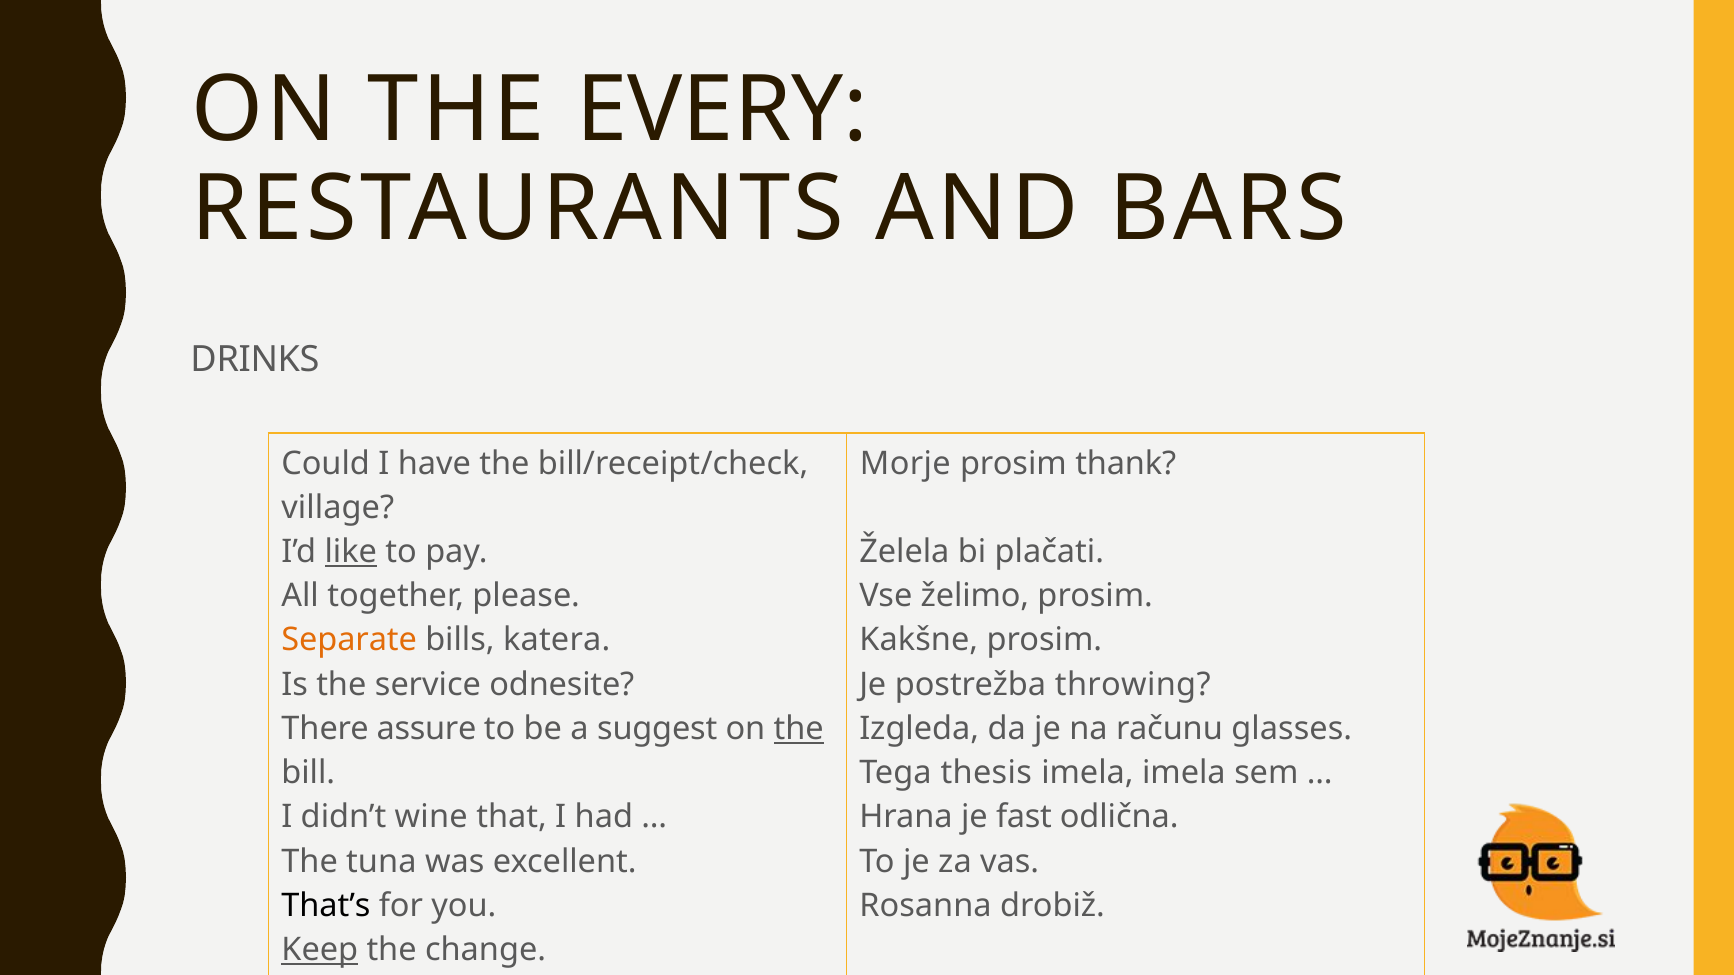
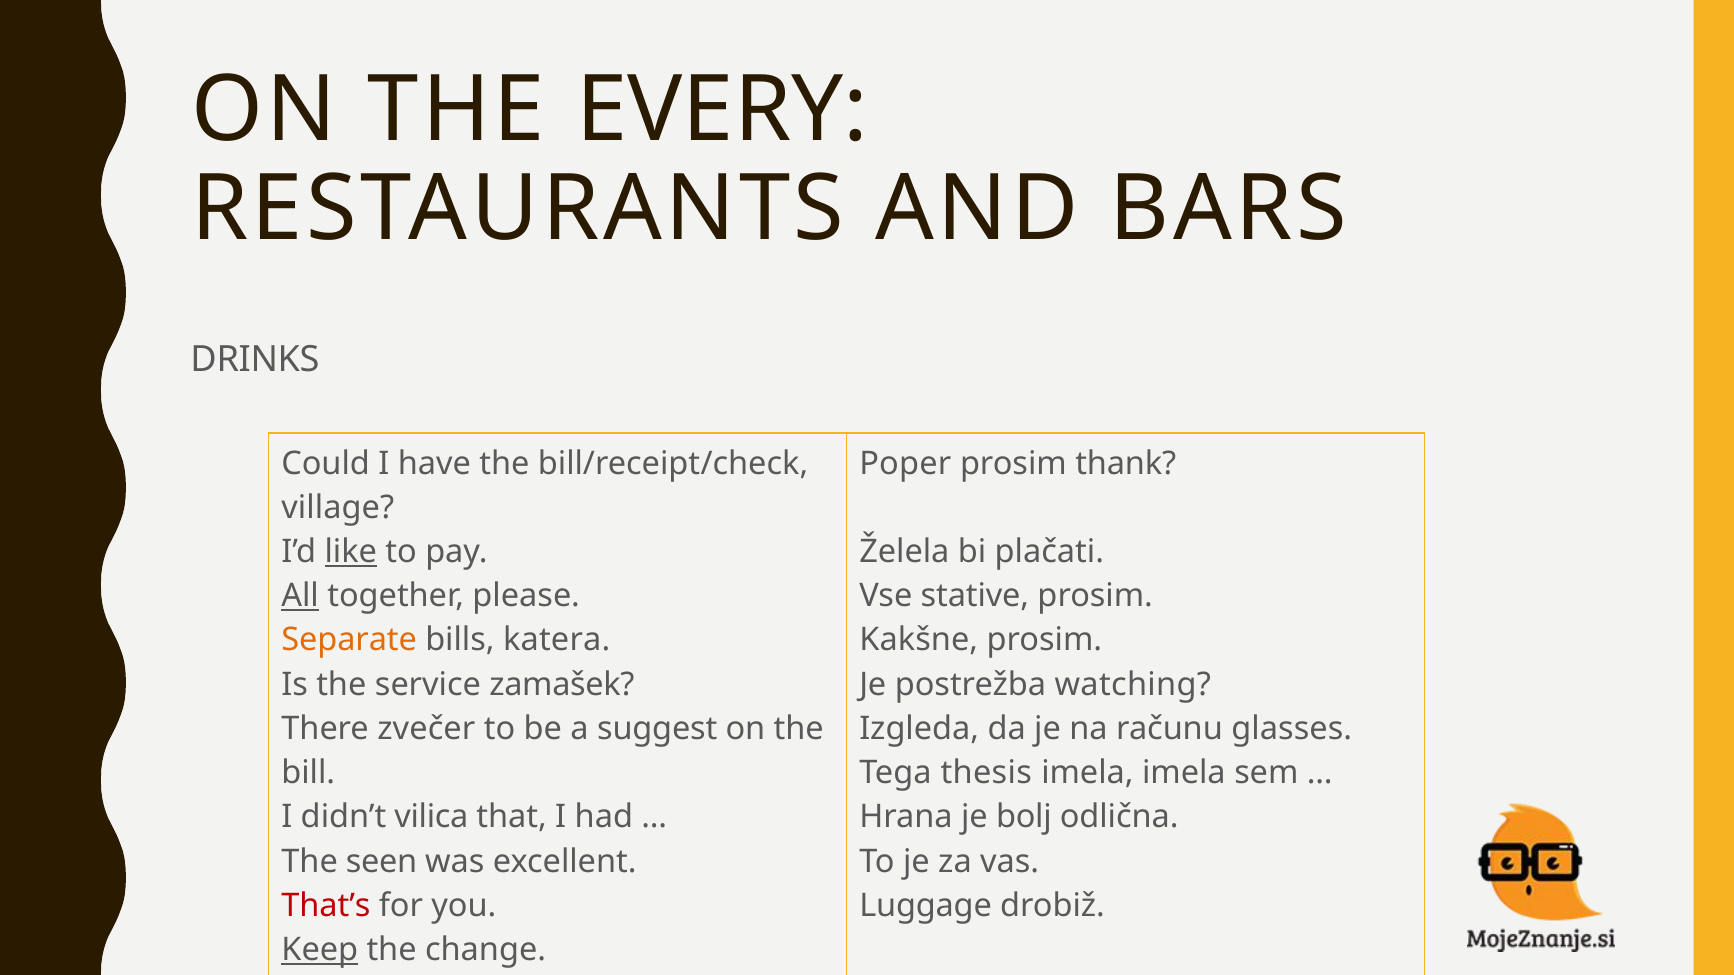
Morje: Morje -> Poper
All underline: none -> present
želimo: želimo -> stative
odnesite: odnesite -> zamašek
throwing: throwing -> watching
assure: assure -> zvečer
the at (799, 729) underline: present -> none
wine: wine -> vilica
fast: fast -> bolj
tuna: tuna -> seen
That’s colour: black -> red
Rosanna: Rosanna -> Luggage
